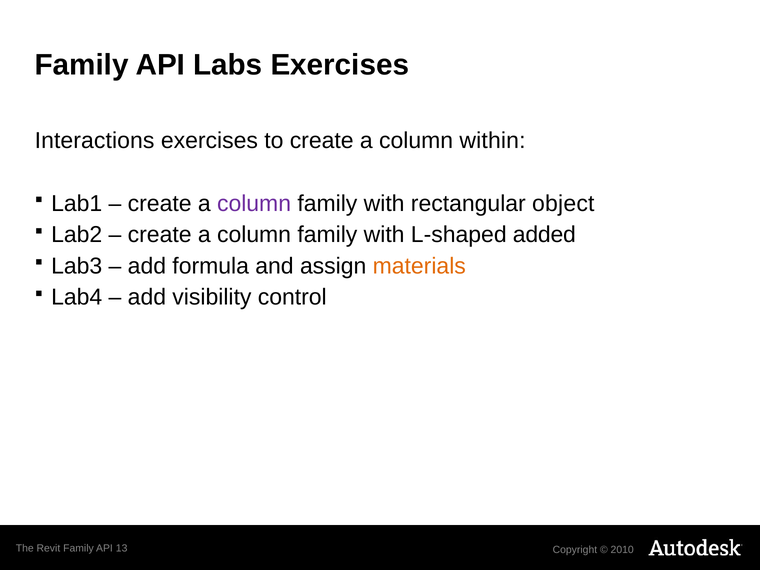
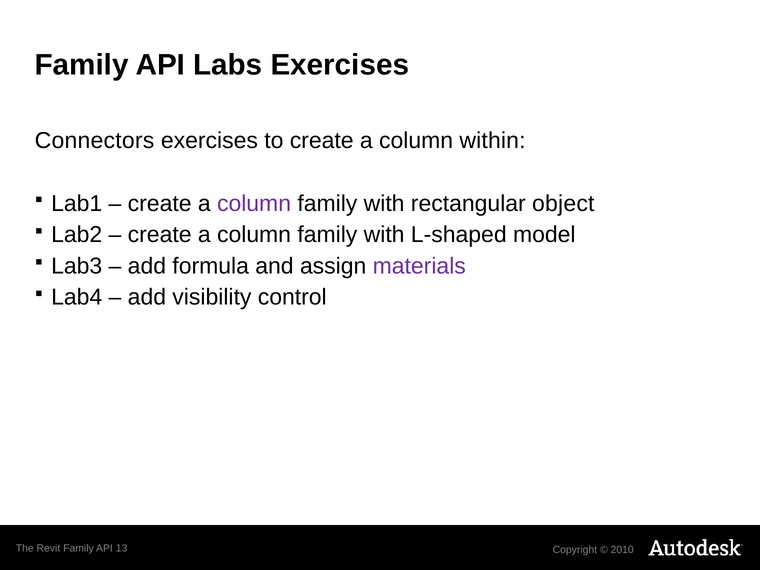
Interactions: Interactions -> Connectors
added: added -> model
materials colour: orange -> purple
